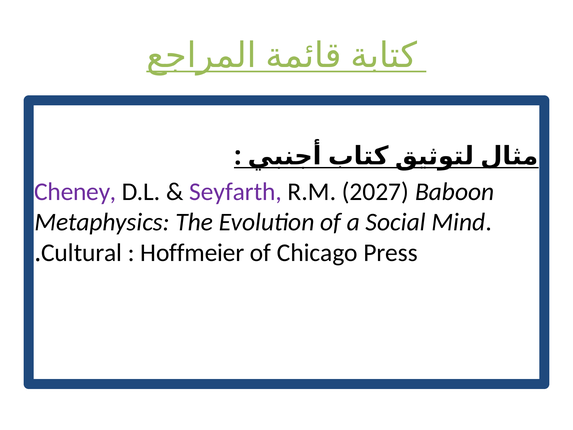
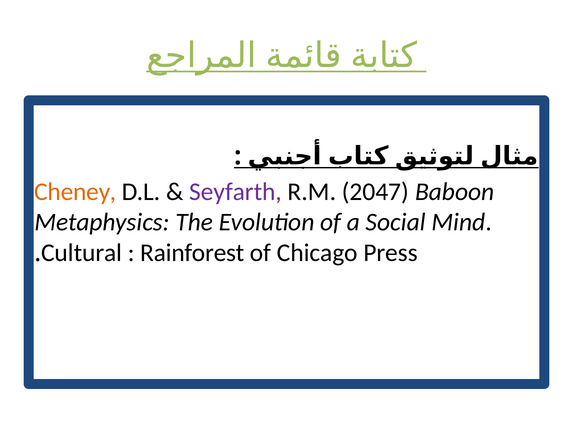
Cheney colour: purple -> orange
2027: 2027 -> 2047
Hoffmeier: Hoffmeier -> Rainforest
